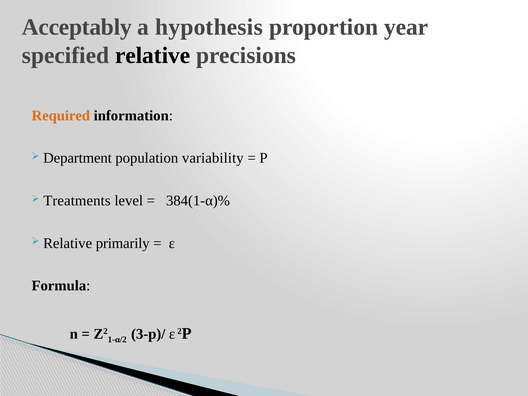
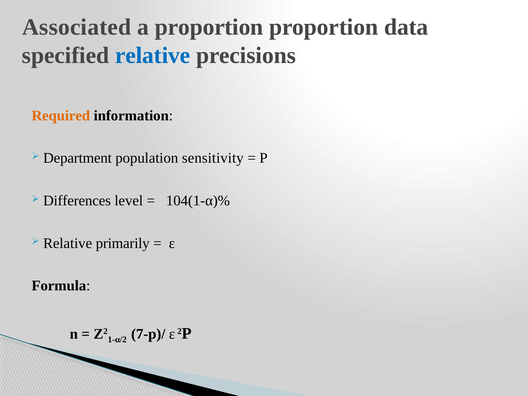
Acceptably: Acceptably -> Associated
a hypothesis: hypothesis -> proportion
year: year -> data
relative at (153, 55) colour: black -> blue
variability: variability -> sensitivity
Treatments: Treatments -> Differences
384(1-α)%: 384(1-α)% -> 104(1-α)%
3-p)/: 3-p)/ -> 7-p)/
